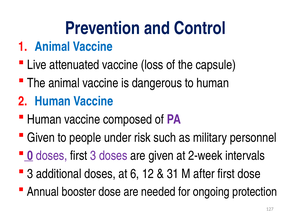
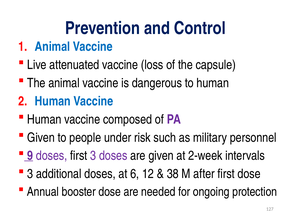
0: 0 -> 9
31: 31 -> 38
